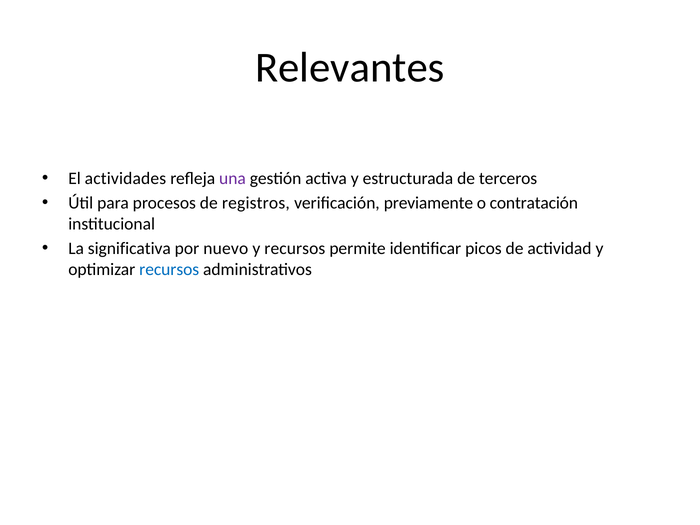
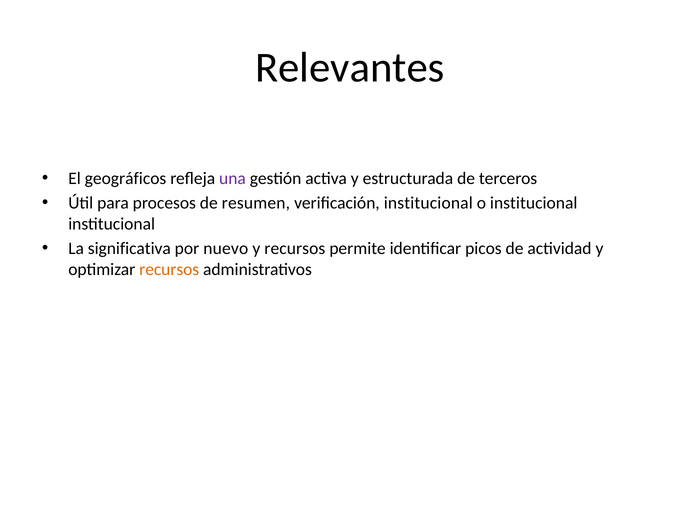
actividades: actividades -> geográficos
registros: registros -> resumen
verificación previamente: previamente -> institucional
o contratación: contratación -> institucional
recursos at (169, 270) colour: blue -> orange
